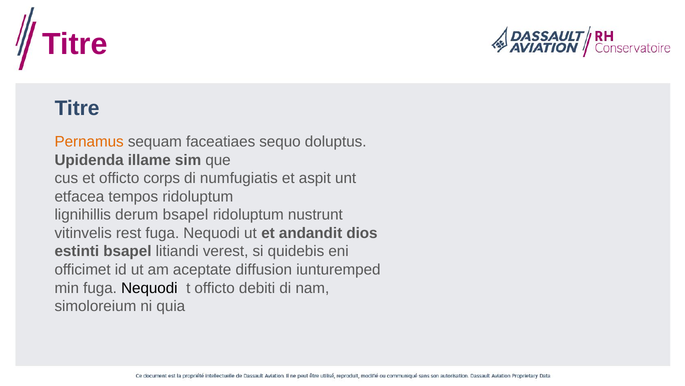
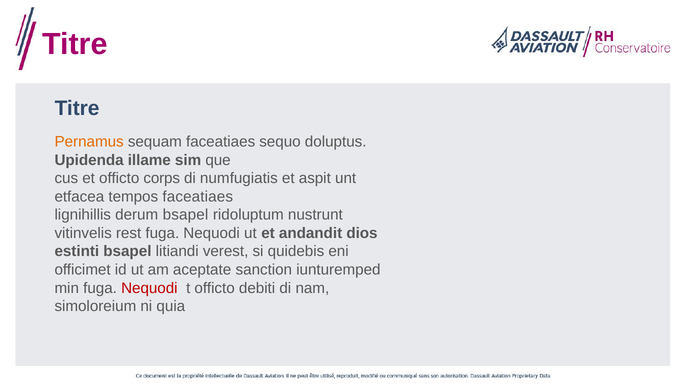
tempos ridoluptum: ridoluptum -> faceatiaes
diffusion: diffusion -> sanction
Nequodi at (149, 288) colour: black -> red
